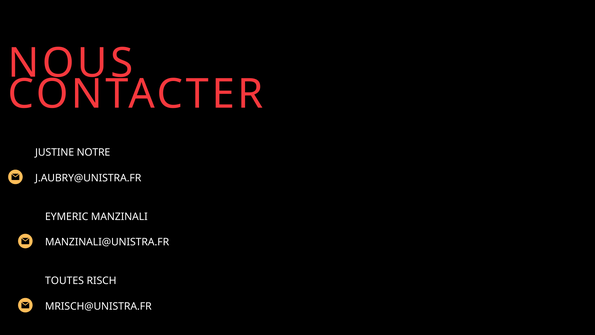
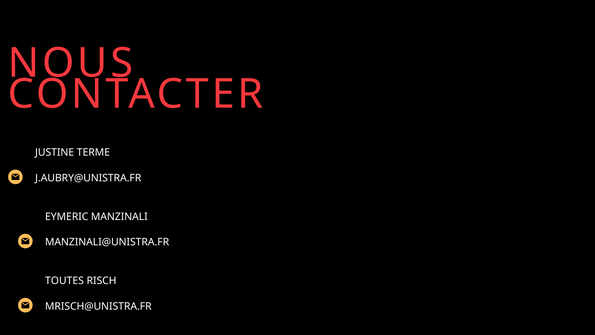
NOTRE: NOTRE -> TERME
